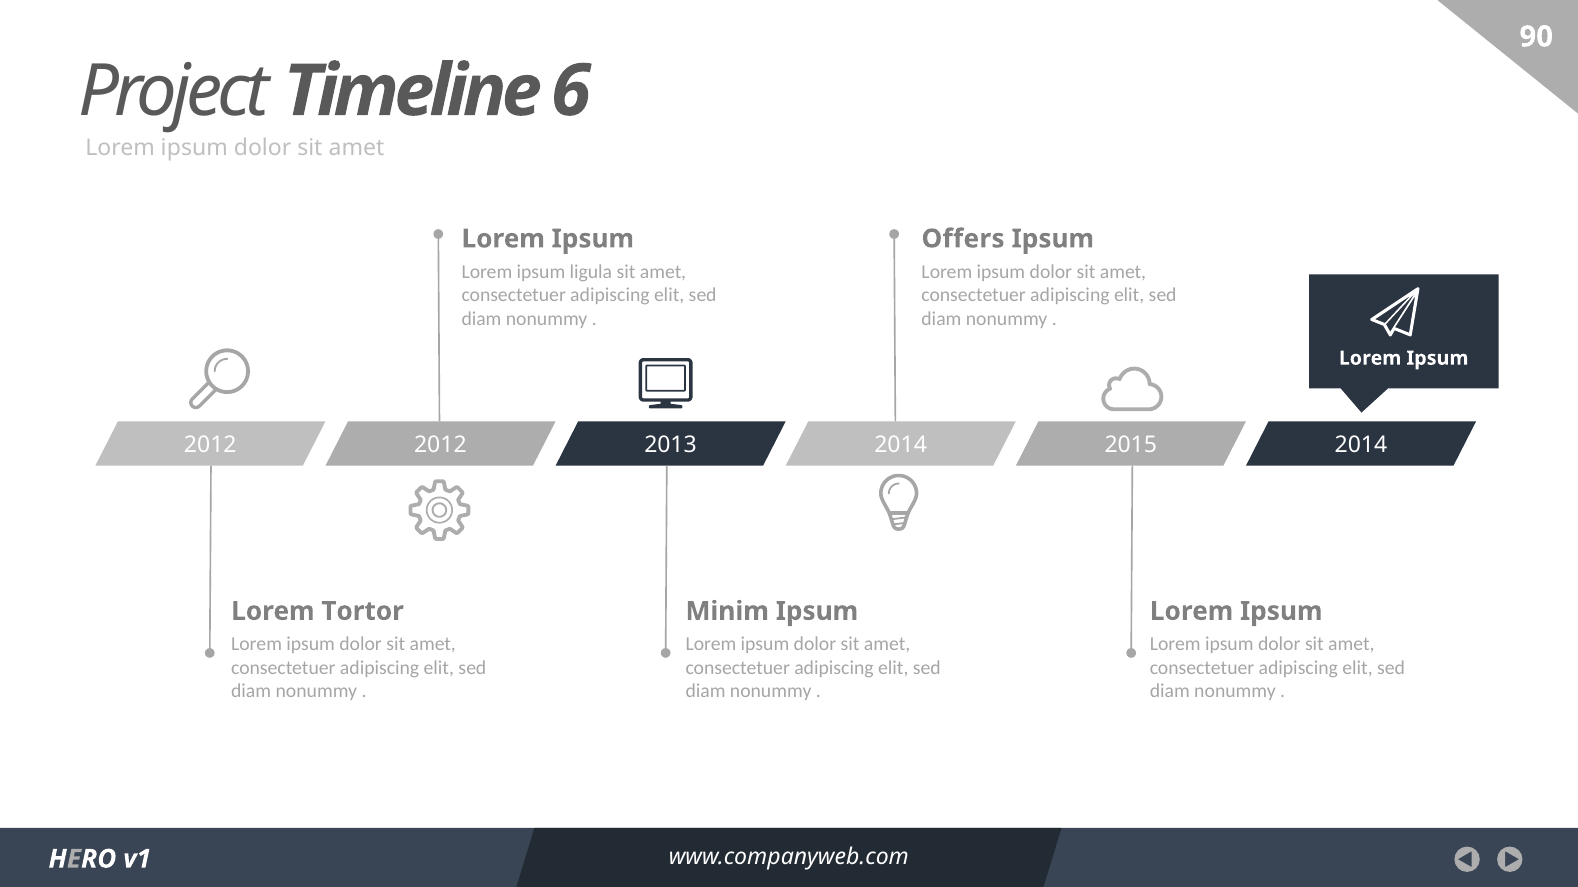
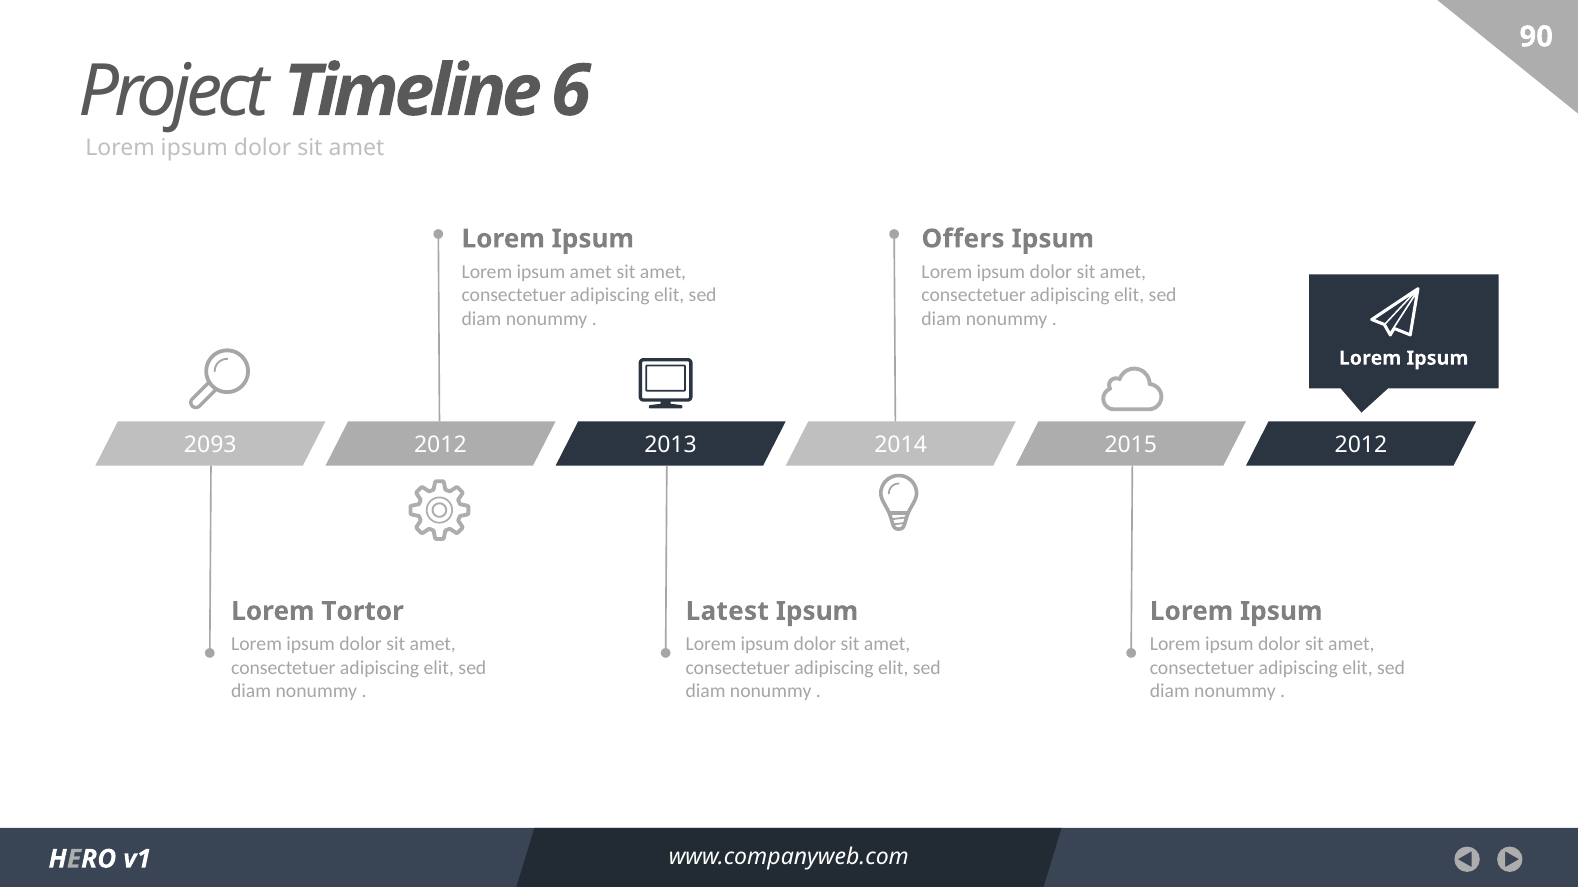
ipsum ligula: ligula -> amet
2012 at (210, 445): 2012 -> 2093
2015 2014: 2014 -> 2012
Minim: Minim -> Latest
